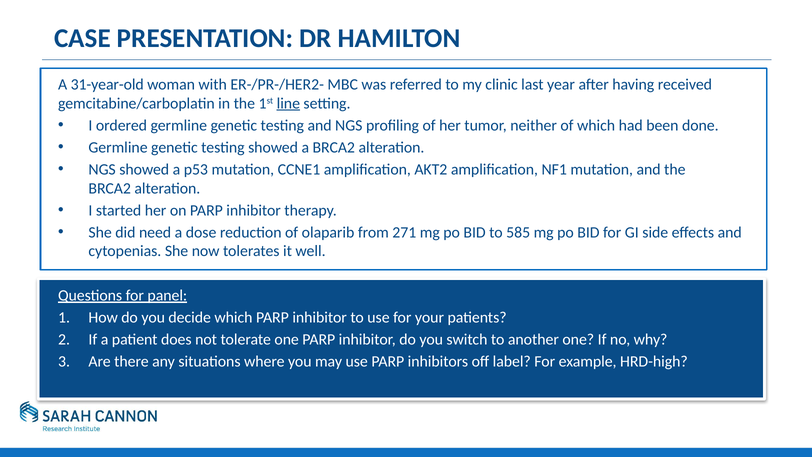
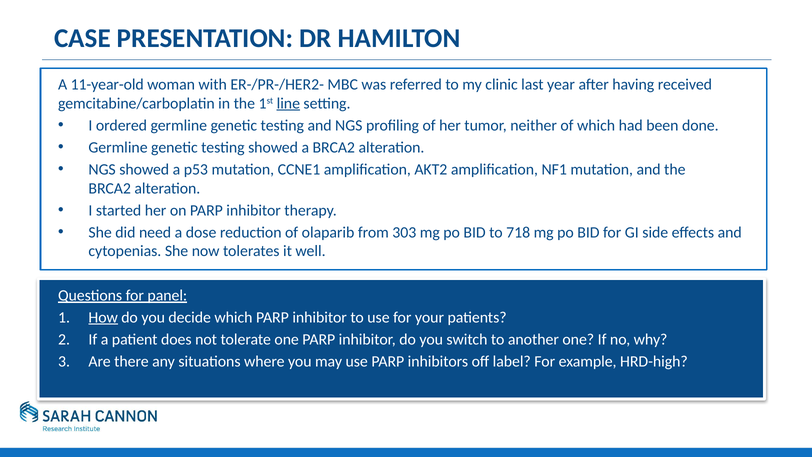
31-year-old: 31-year-old -> 11-year-old
271: 271 -> 303
585: 585 -> 718
How underline: none -> present
